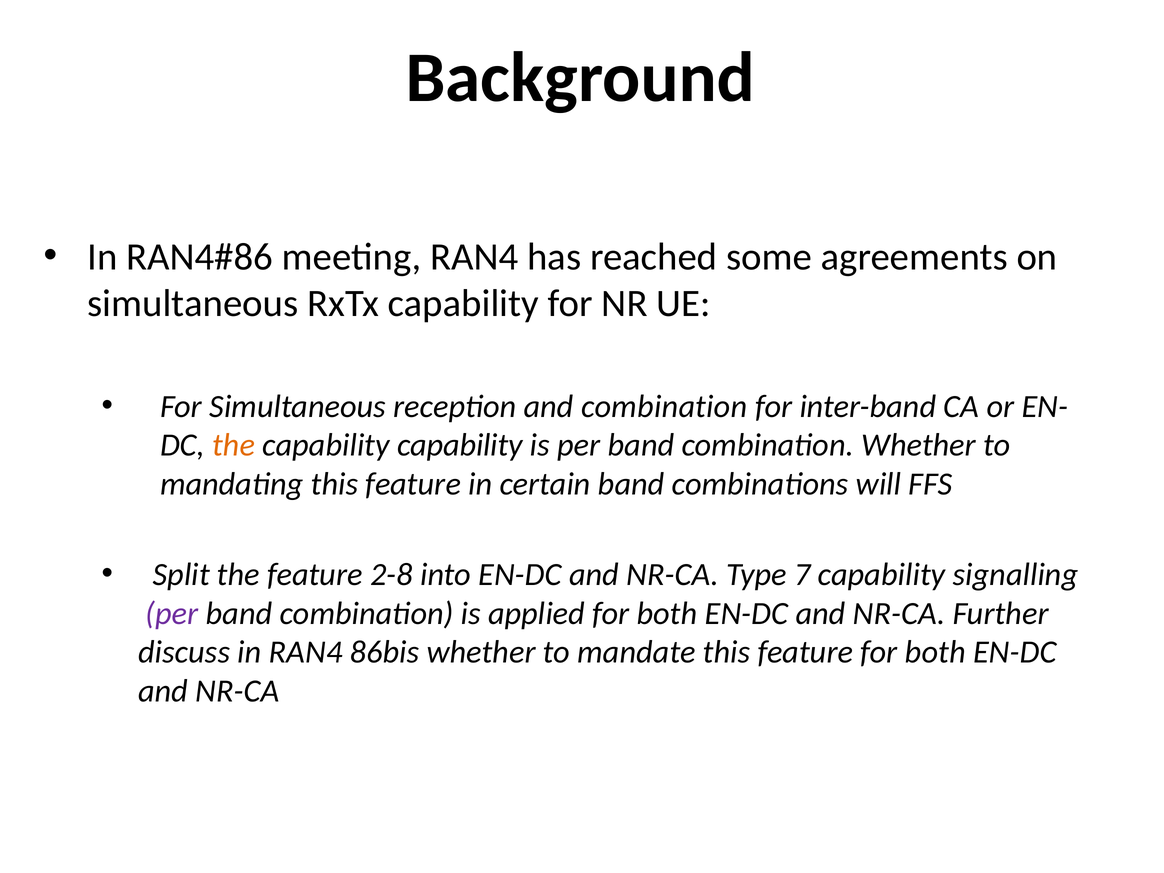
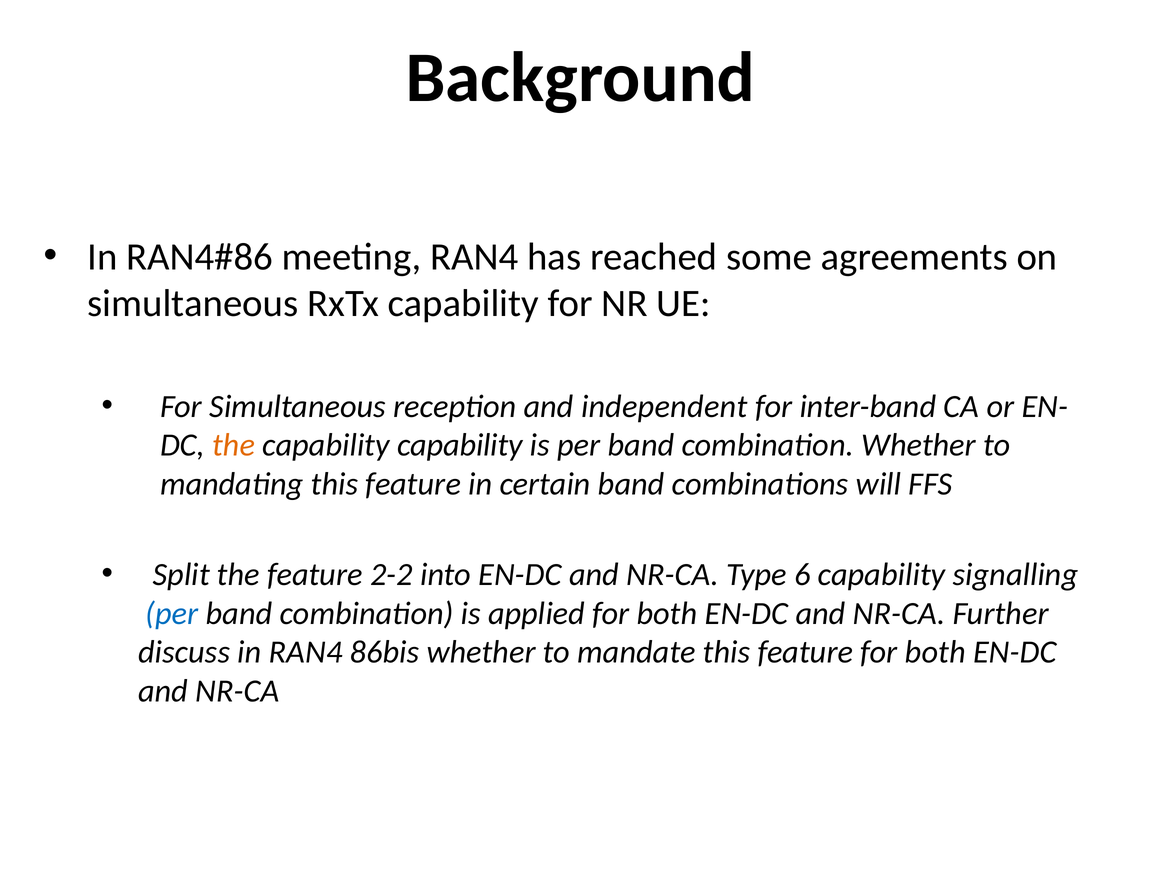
and combination: combination -> independent
2-8: 2-8 -> 2-2
7: 7 -> 6
per at (172, 613) colour: purple -> blue
